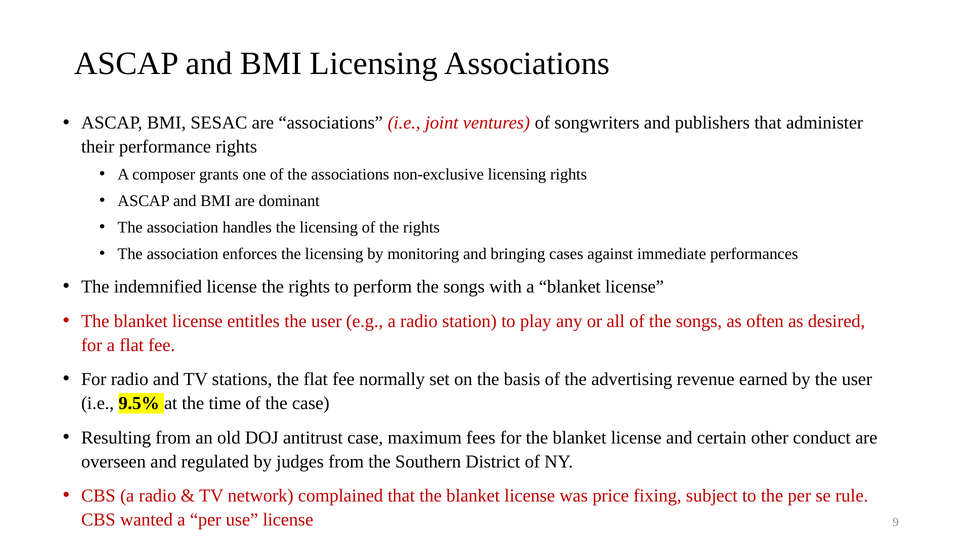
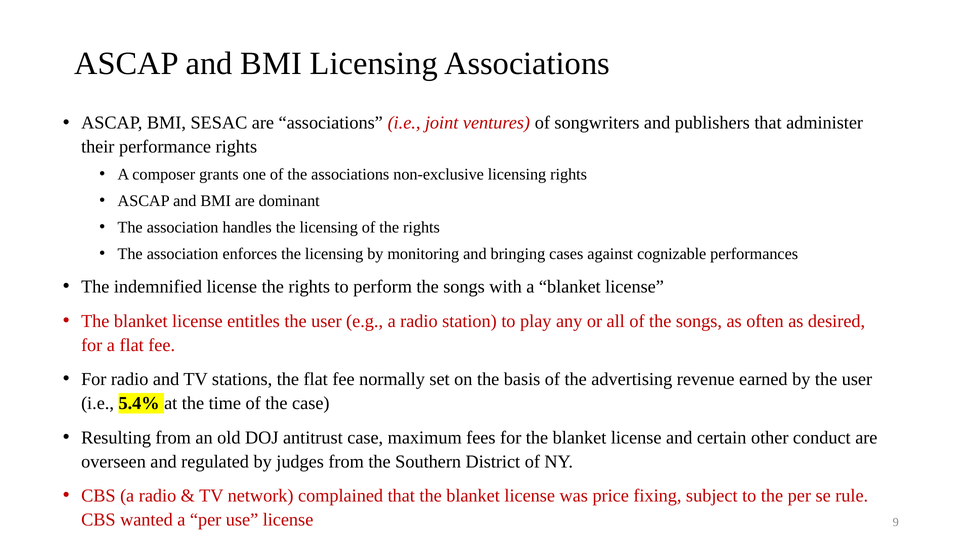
immediate: immediate -> cognizable
9.5%: 9.5% -> 5.4%
